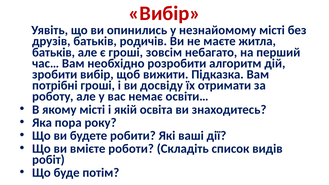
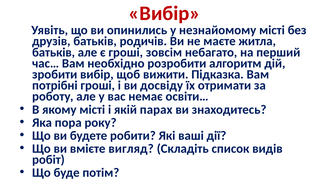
освіта: освіта -> парах
роботи: роботи -> вигляд
